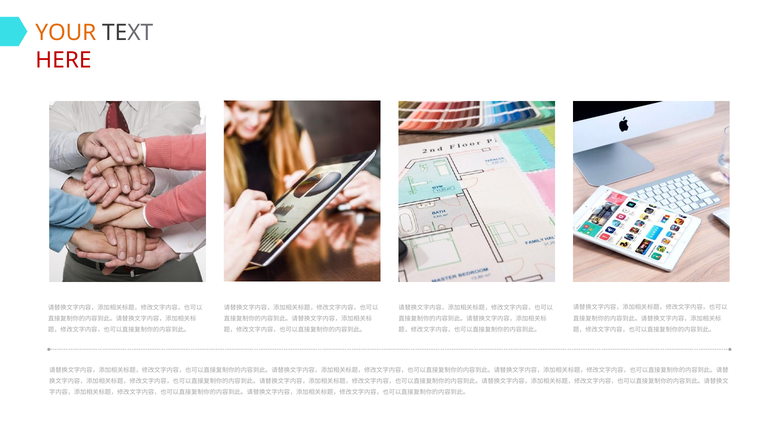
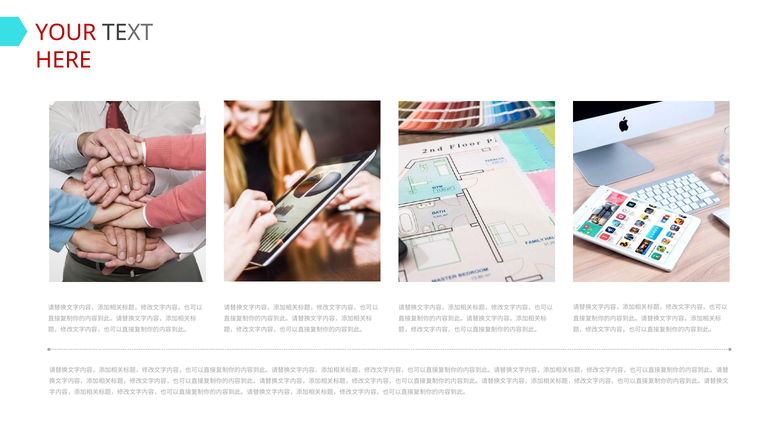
YOUR colour: orange -> red
